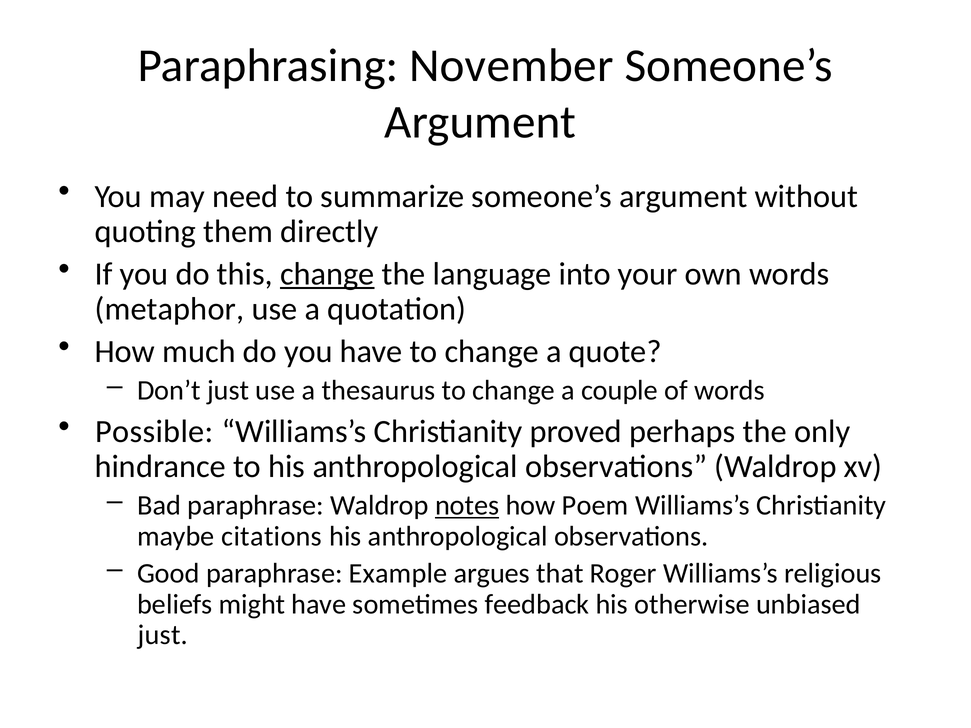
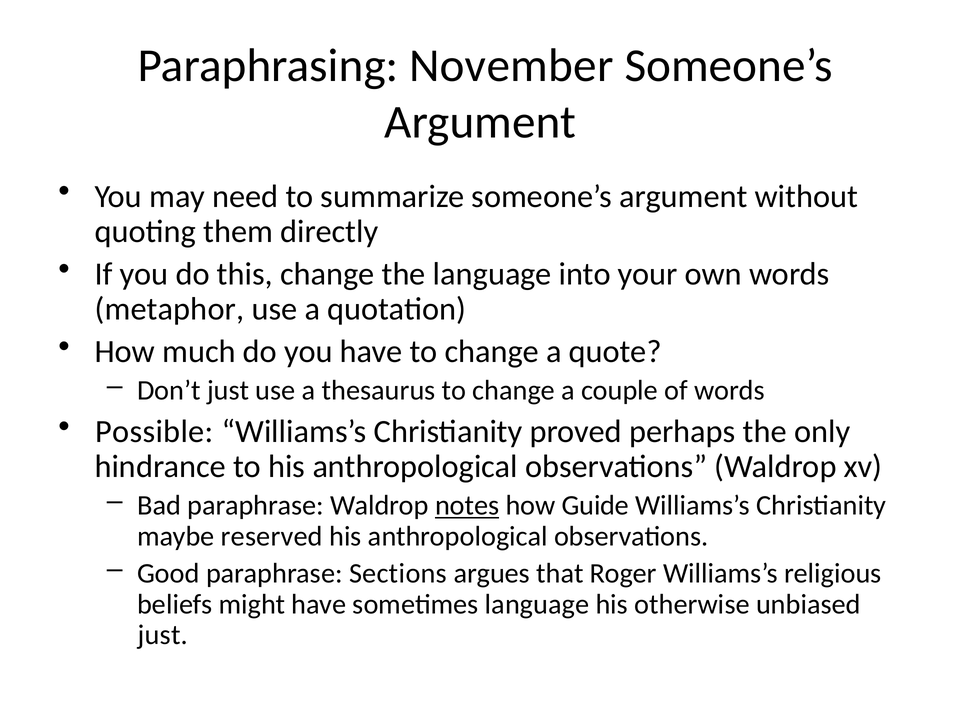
change at (327, 274) underline: present -> none
Poem: Poem -> Guide
citations: citations -> reserved
Example: Example -> Sections
sometimes feedback: feedback -> language
